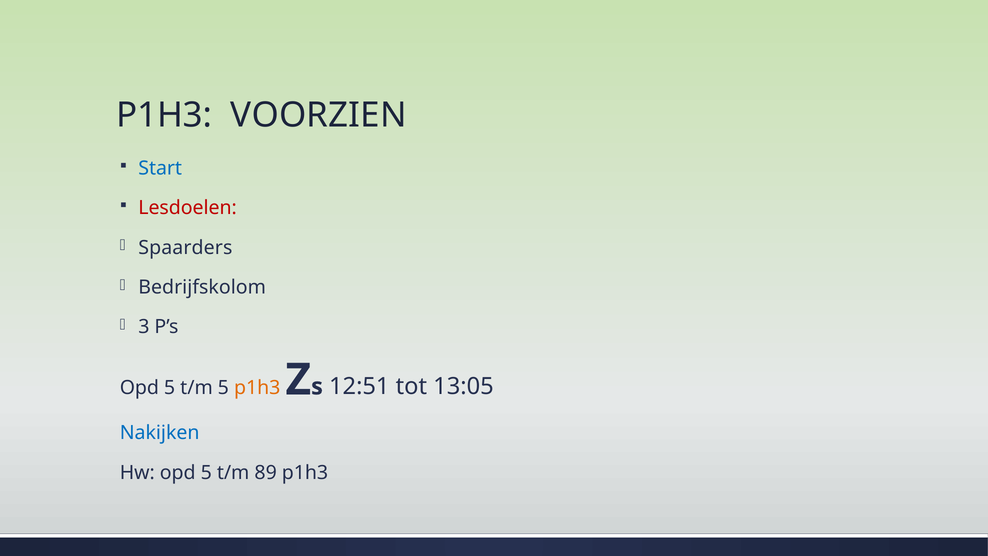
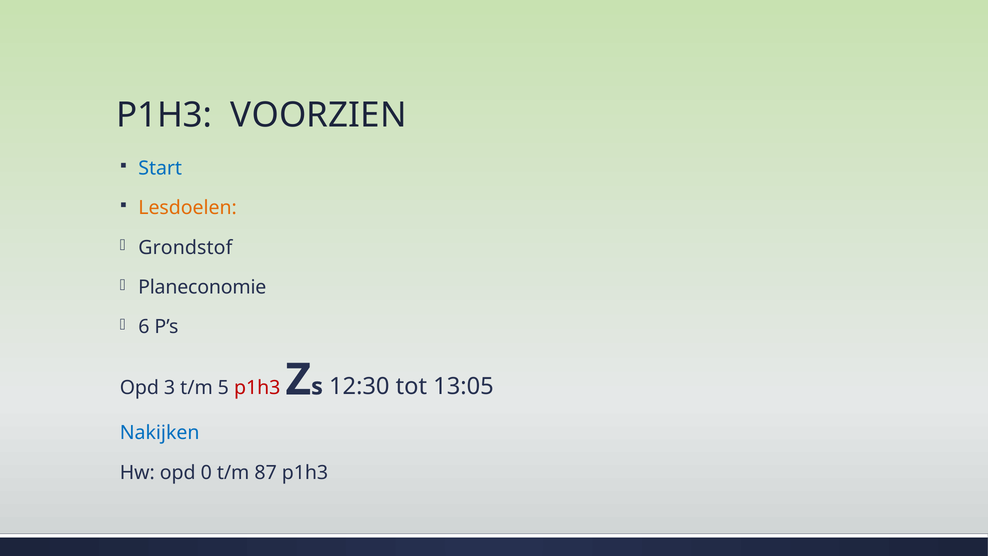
Lesdoelen colour: red -> orange
Spaarders: Spaarders -> Grondstof
Bedrijfskolom: Bedrijfskolom -> Planeconomie
3: 3 -> 6
5 at (170, 388): 5 -> 3
p1h3 at (257, 388) colour: orange -> red
12:51: 12:51 -> 12:30
Hw opd 5: 5 -> 0
89: 89 -> 87
